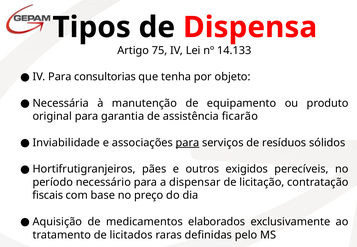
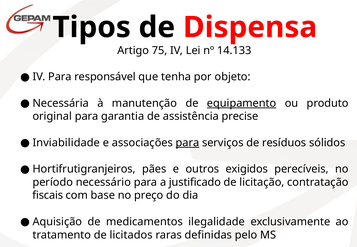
consultorias: consultorias -> responsável
equipamento underline: none -> present
ficarão: ficarão -> precise
dispensar: dispensar -> justificado
elaborados: elaborados -> ilegalidade
